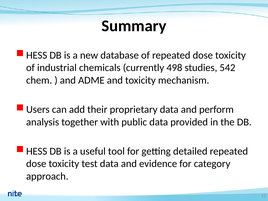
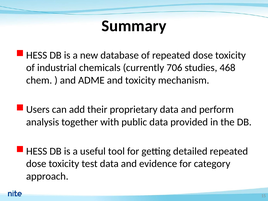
498: 498 -> 706
542: 542 -> 468
